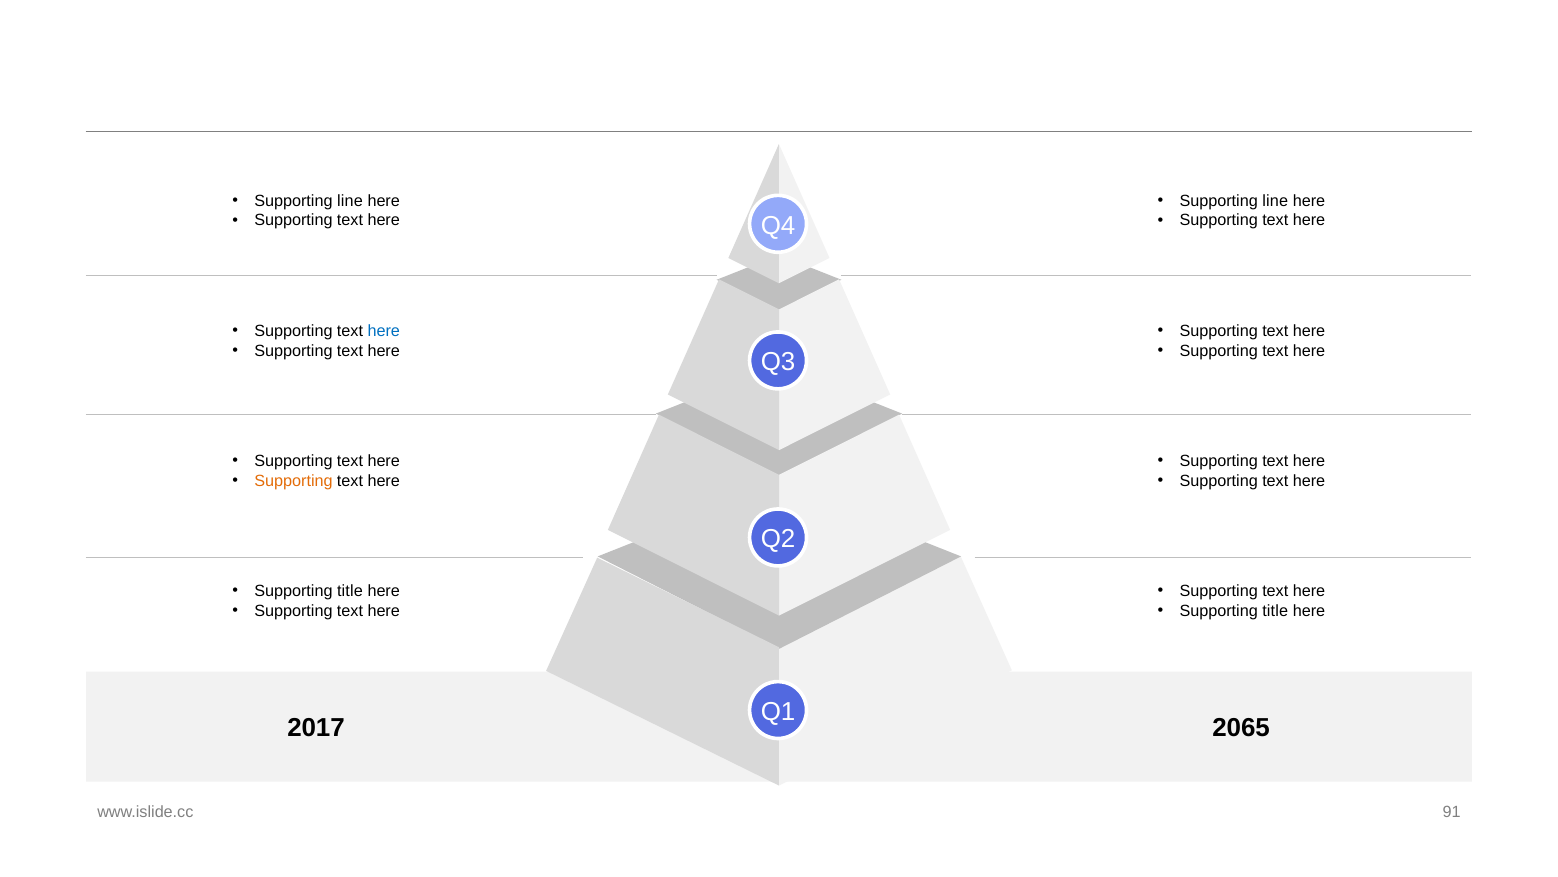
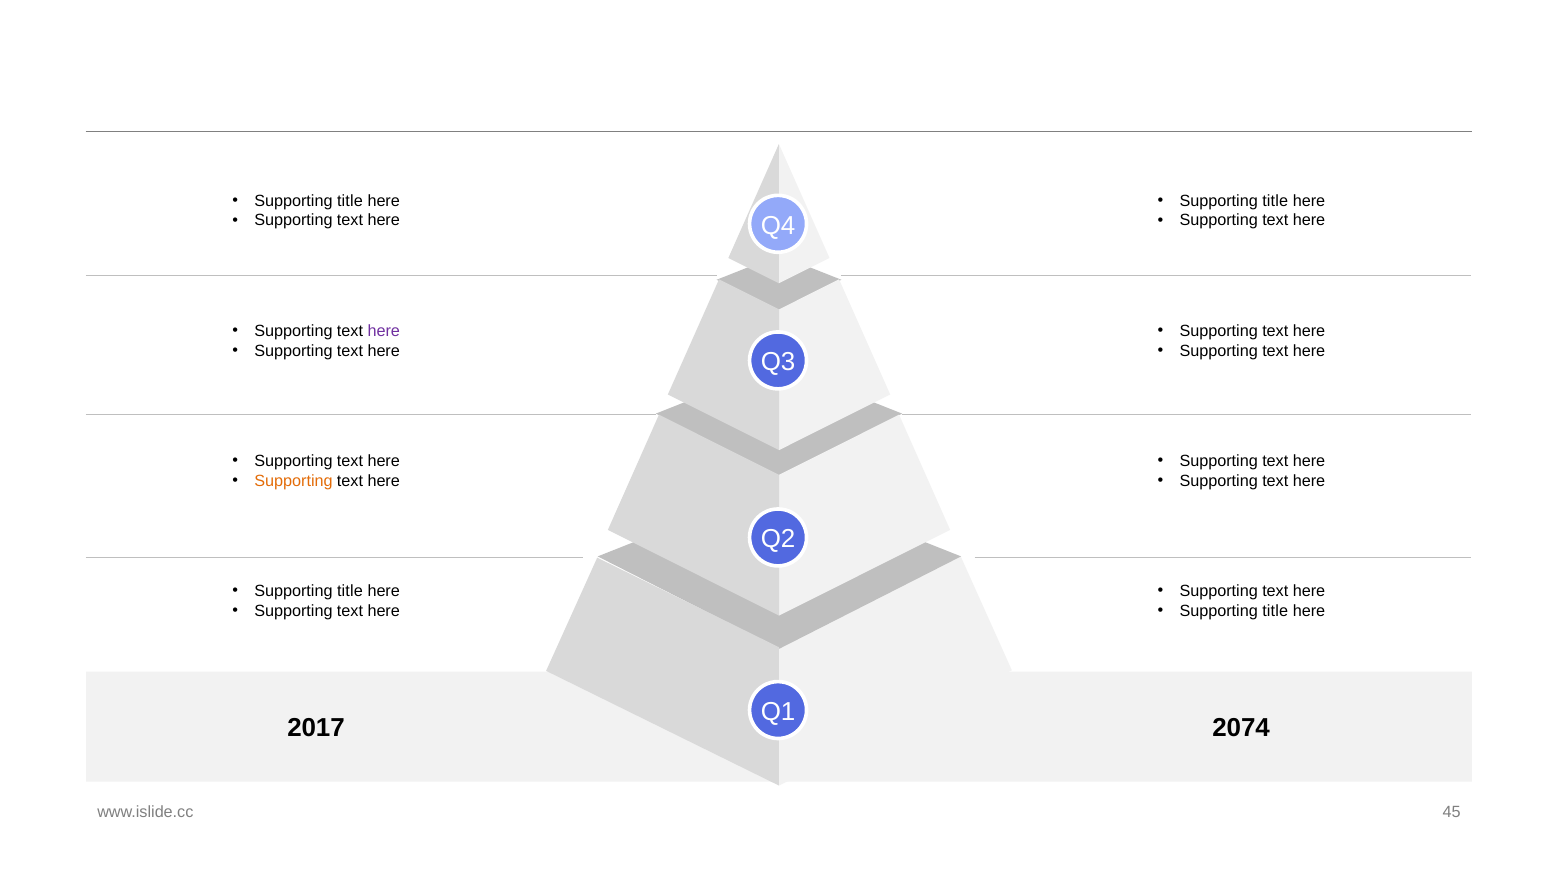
line at (350, 201): line -> title
line at (1275, 201): line -> title
here at (384, 331) colour: blue -> purple
2065: 2065 -> 2074
91: 91 -> 45
